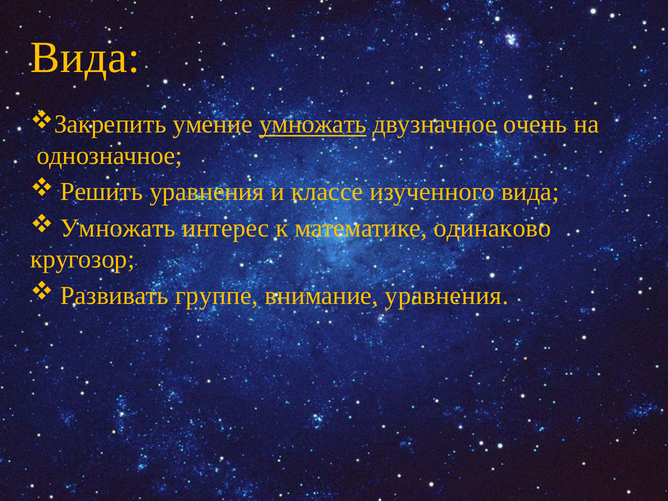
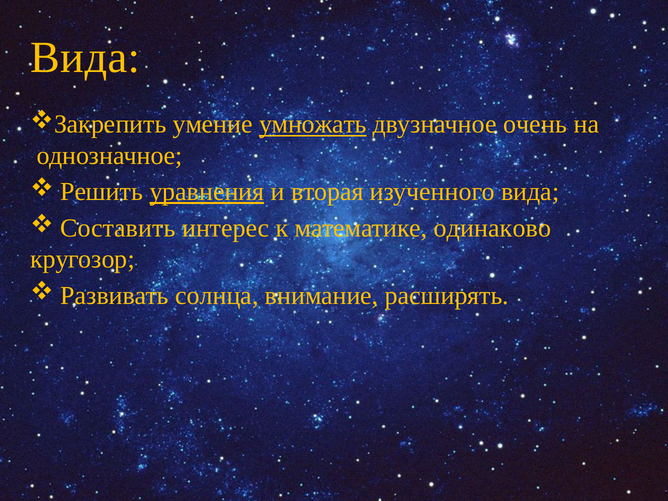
уравнения at (207, 192) underline: none -> present
классе: классе -> вторая
Умножать at (118, 228): Умножать -> Составить
группе: группе -> солнца
внимание уравнения: уравнения -> расширять
